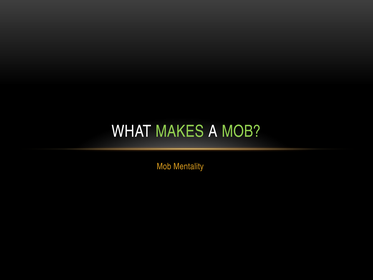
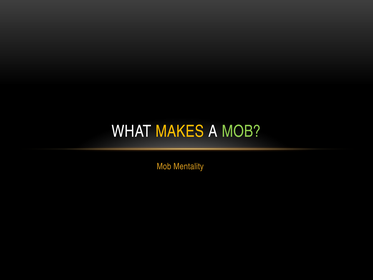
MAKES colour: light green -> yellow
